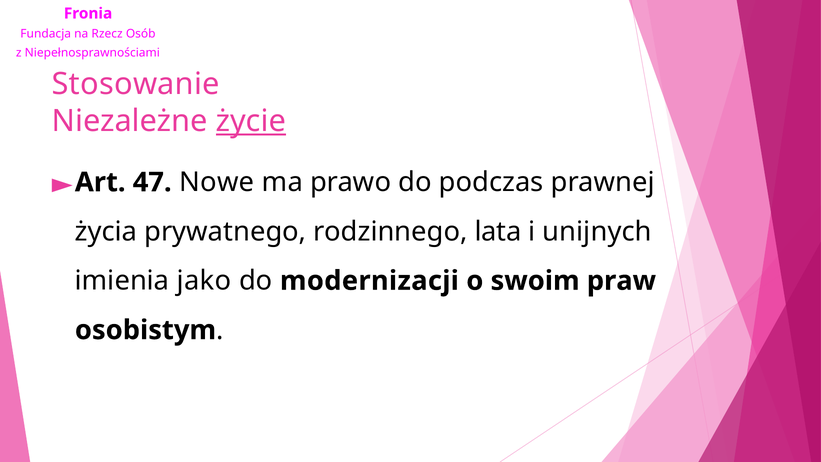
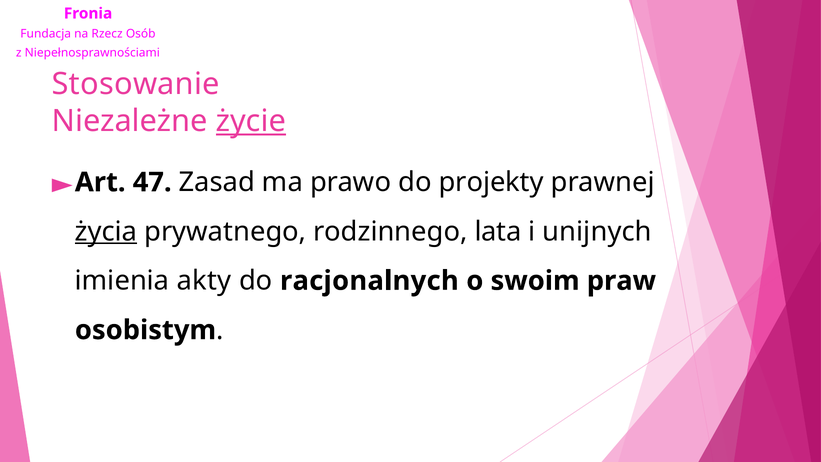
Nowe: Nowe -> Zasad
podczas: podczas -> projekty
życia underline: none -> present
jako: jako -> akty
modernizacji: modernizacji -> racjonalnych
